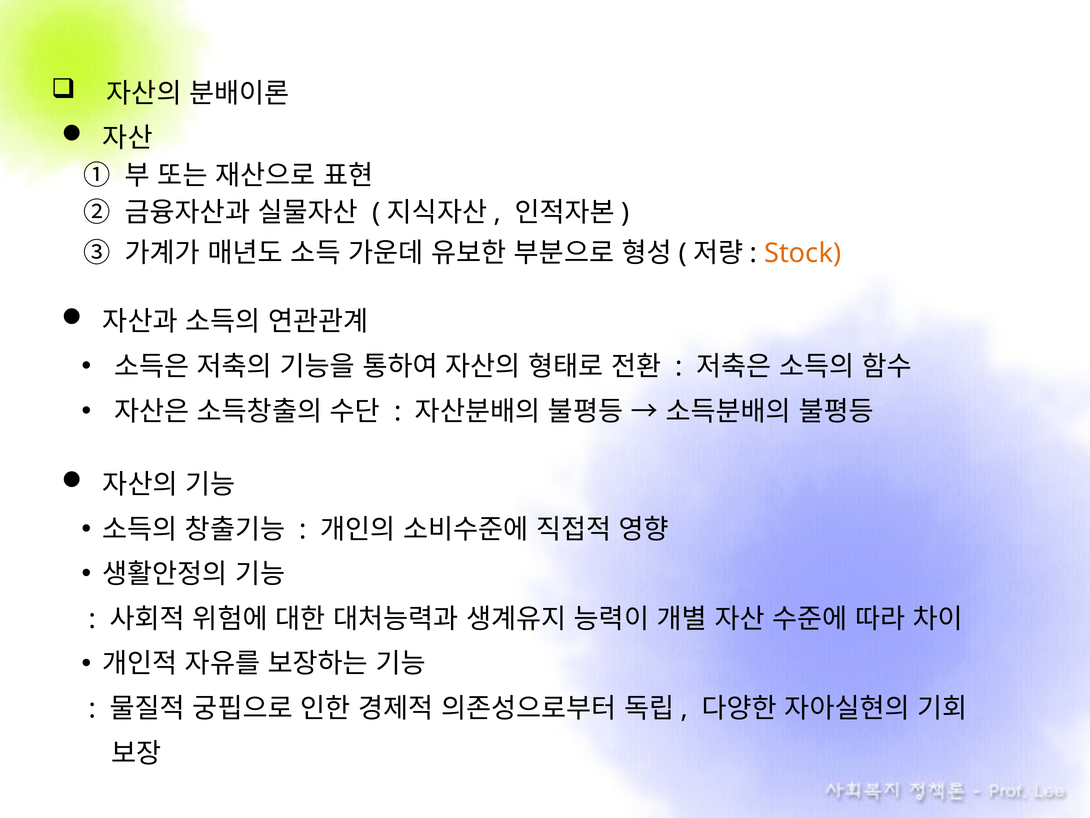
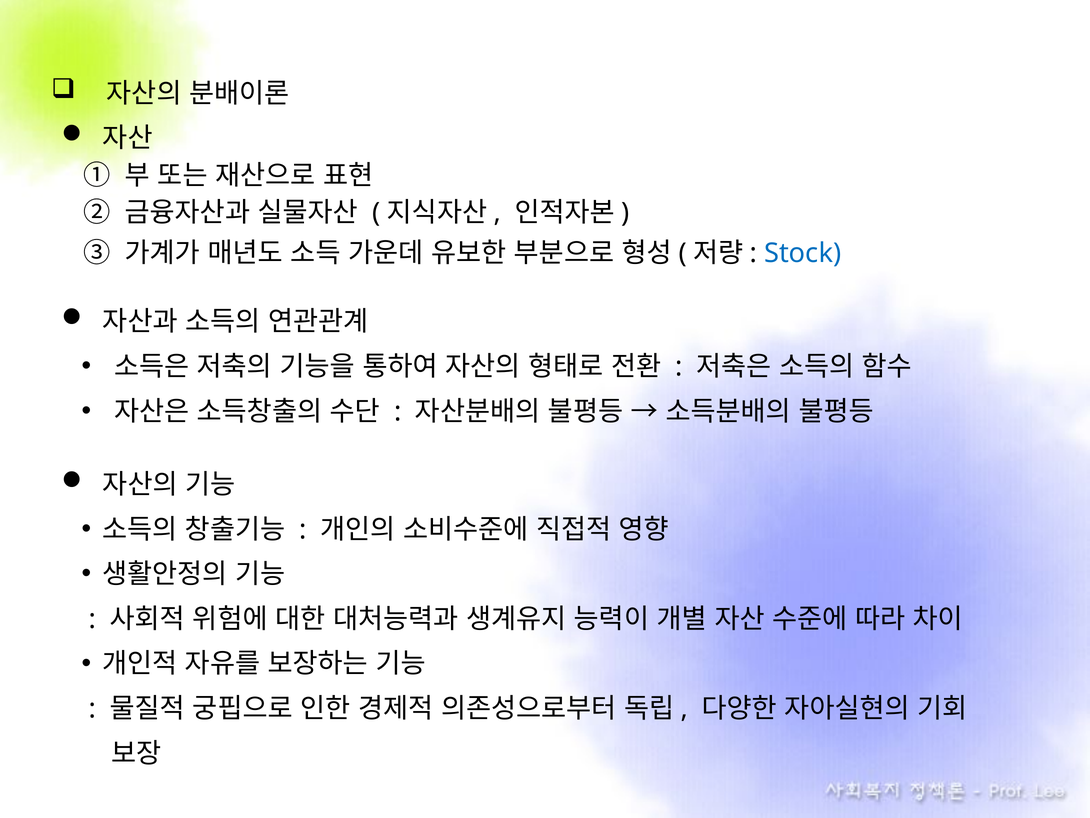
Stock colour: orange -> blue
